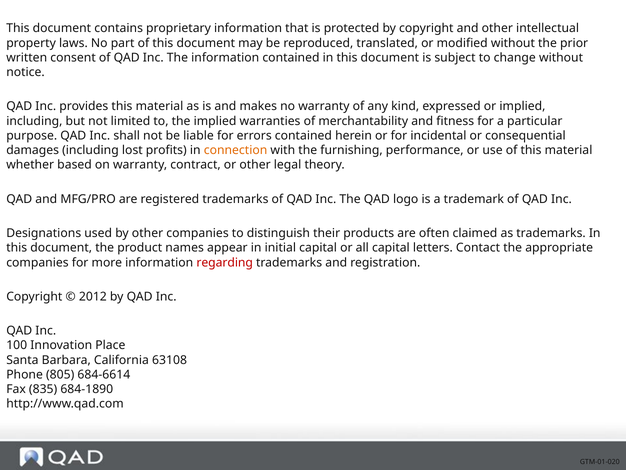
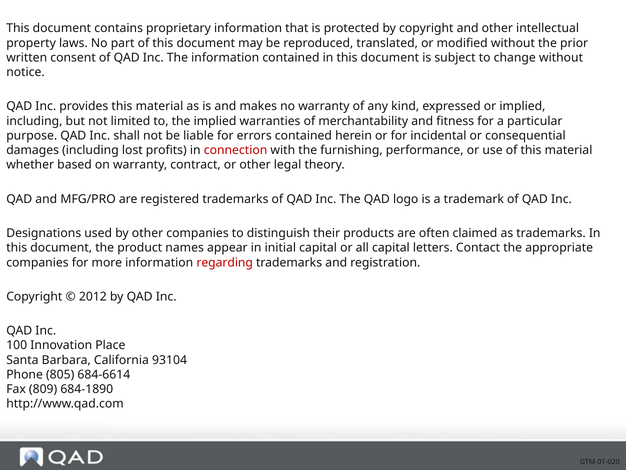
connection colour: orange -> red
63108: 63108 -> 93104
835: 835 -> 809
